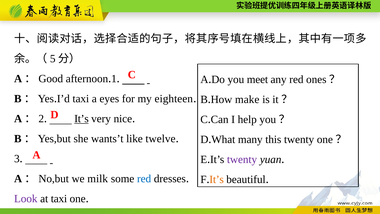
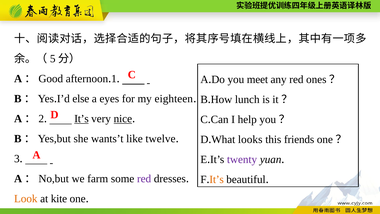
taxi at (81, 99): taxi -> else
make: make -> lunch
nice underline: none -> present
many: many -> looks
this twenty: twenty -> friends
milk: milk -> farm
red at (144, 179) colour: blue -> purple
Look colour: purple -> orange
at taxi: taxi -> kite
